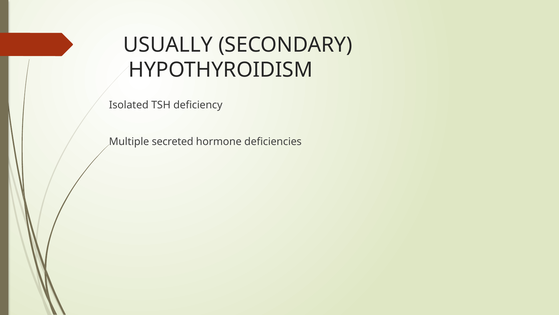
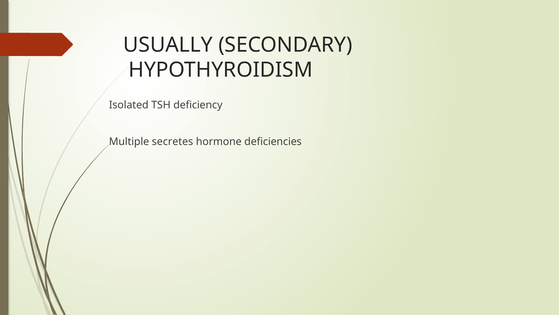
secreted: secreted -> secretes
